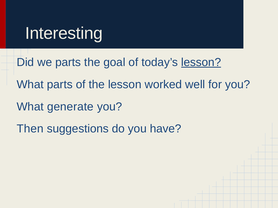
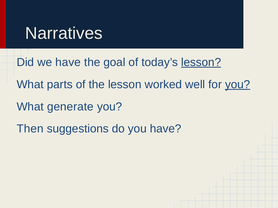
Interesting: Interesting -> Narratives
we parts: parts -> have
you at (238, 85) underline: none -> present
